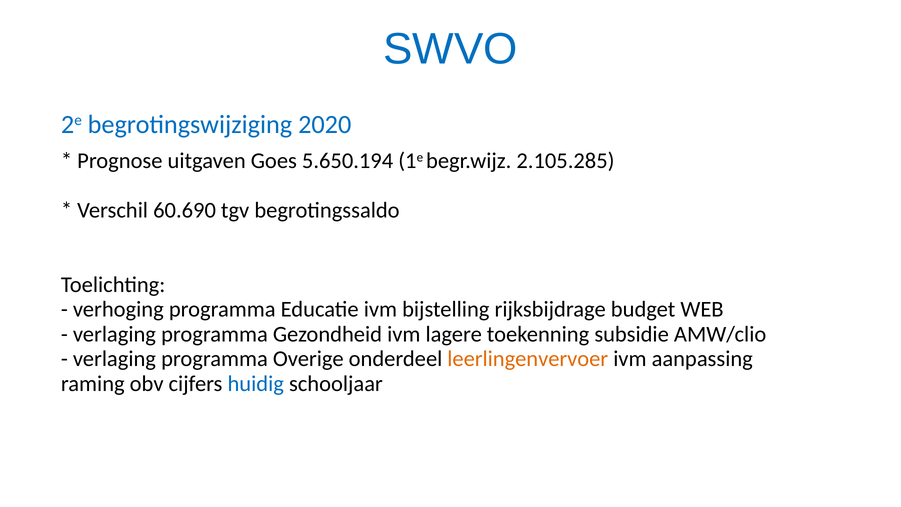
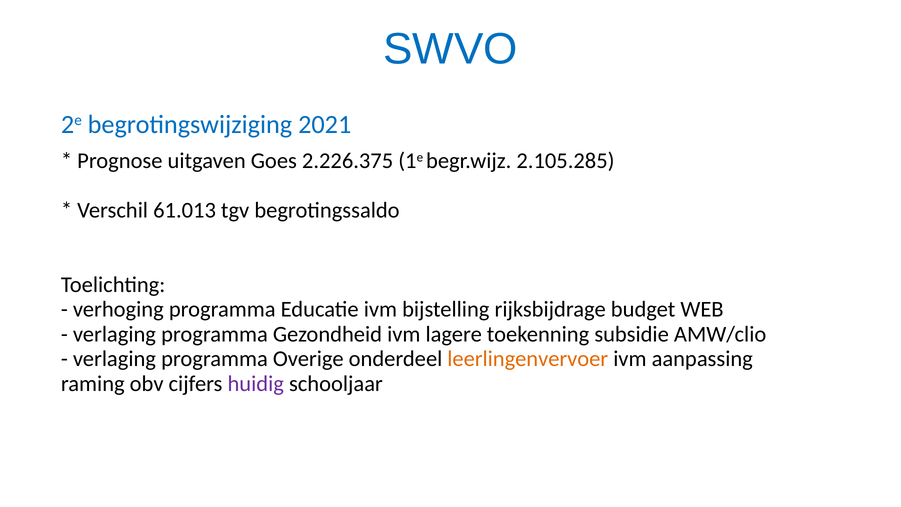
2020: 2020 -> 2021
5.650.194: 5.650.194 -> 2.226.375
60.690: 60.690 -> 61.013
huidig colour: blue -> purple
